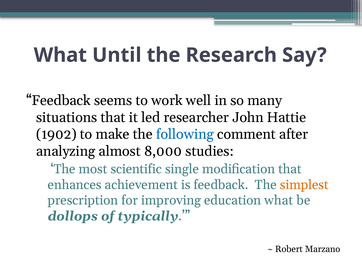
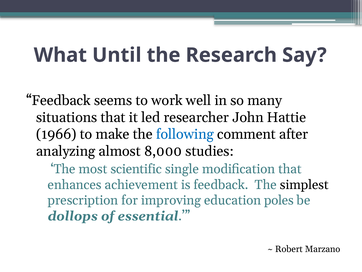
1902: 1902 -> 1966
simplest colour: orange -> black
education what: what -> poles
typically: typically -> essential
